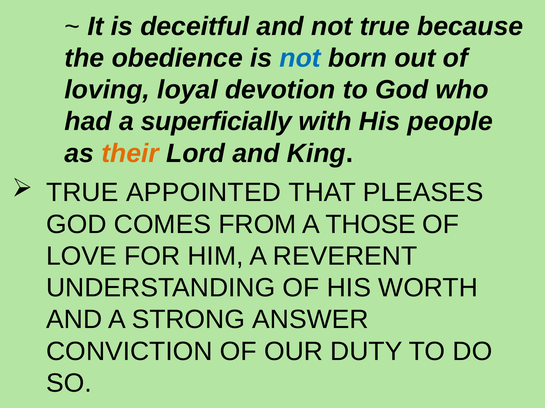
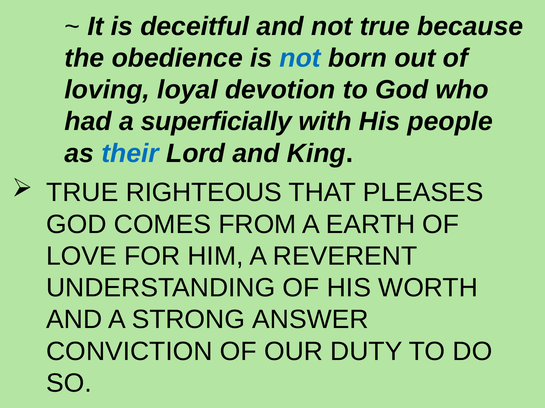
their colour: orange -> blue
APPOINTED: APPOINTED -> RIGHTEOUS
THOSE: THOSE -> EARTH
